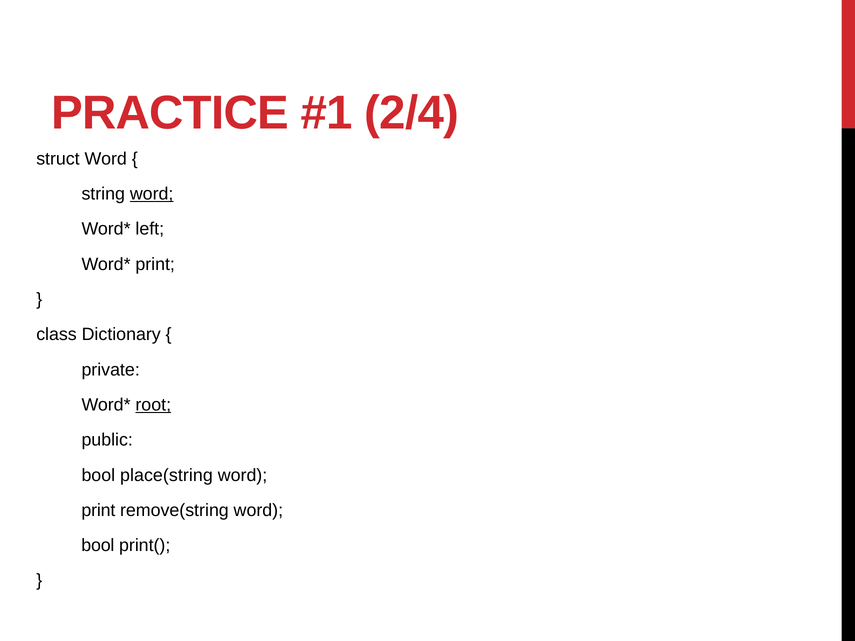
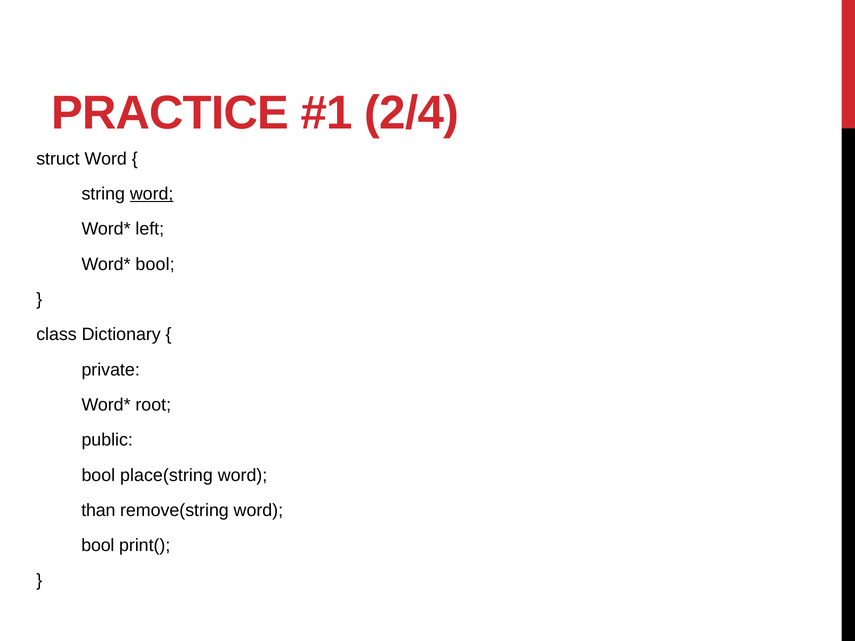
print at (155, 264): print -> bool
root underline: present -> none
print at (98, 510): print -> than
